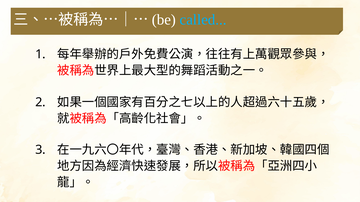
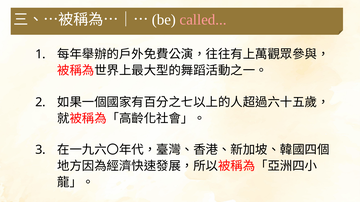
called colour: light blue -> pink
